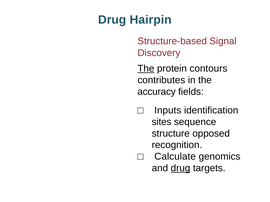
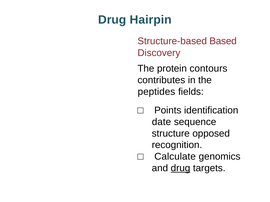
Signal: Signal -> Based
The at (146, 69) underline: present -> none
accuracy: accuracy -> peptides
Inputs: Inputs -> Points
sites: sites -> date
